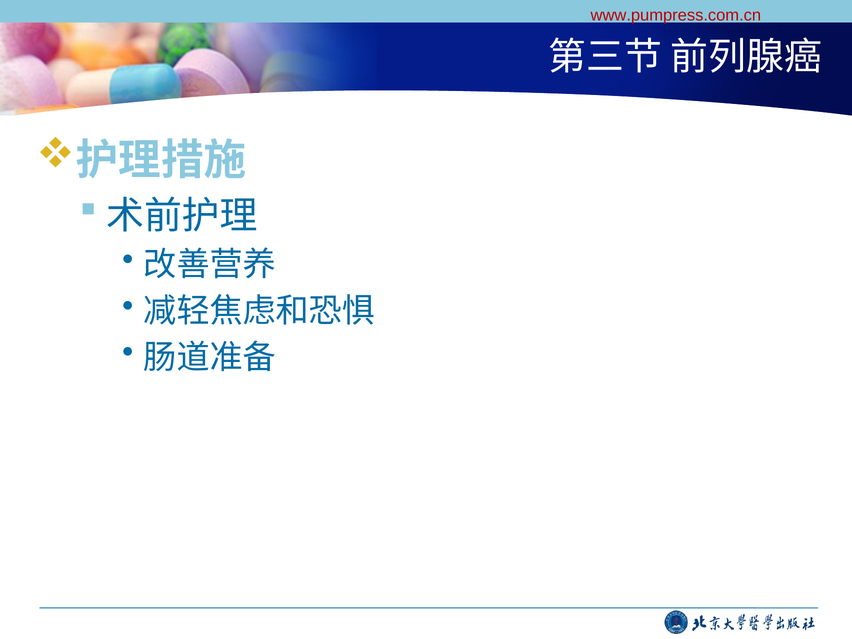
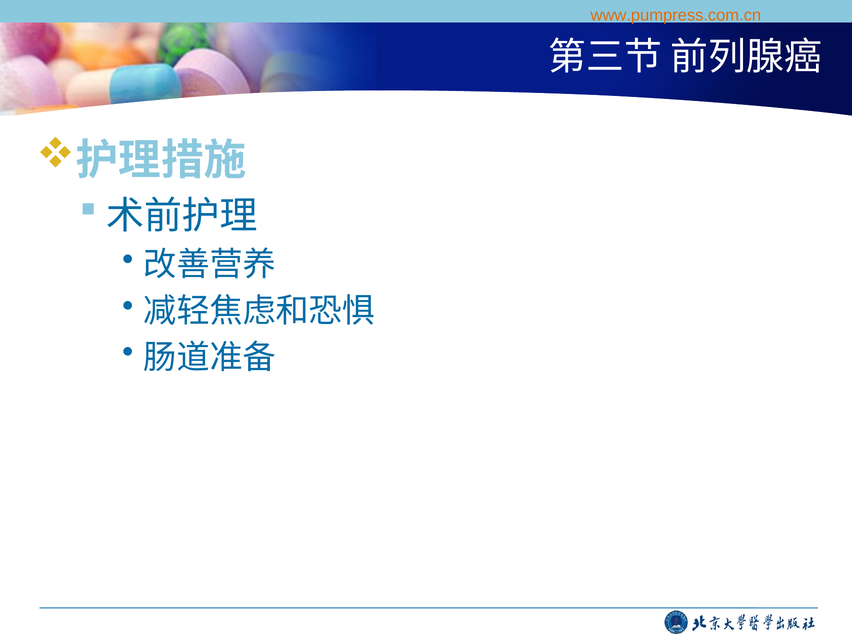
www.pumpress.com.cn colour: red -> orange
